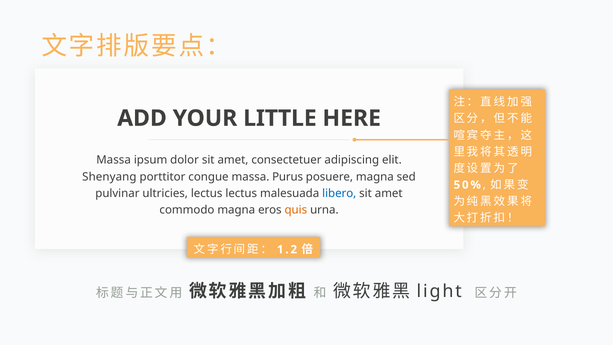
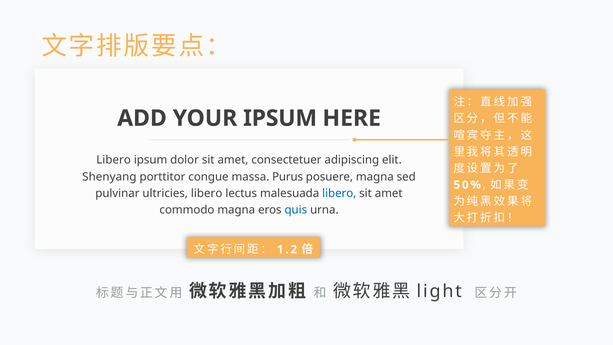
YOUR LITTLE: LITTLE -> IPSUM
Massa at (114, 160): Massa -> Libero
ultricies lectus: lectus -> libero
quis colour: orange -> blue
